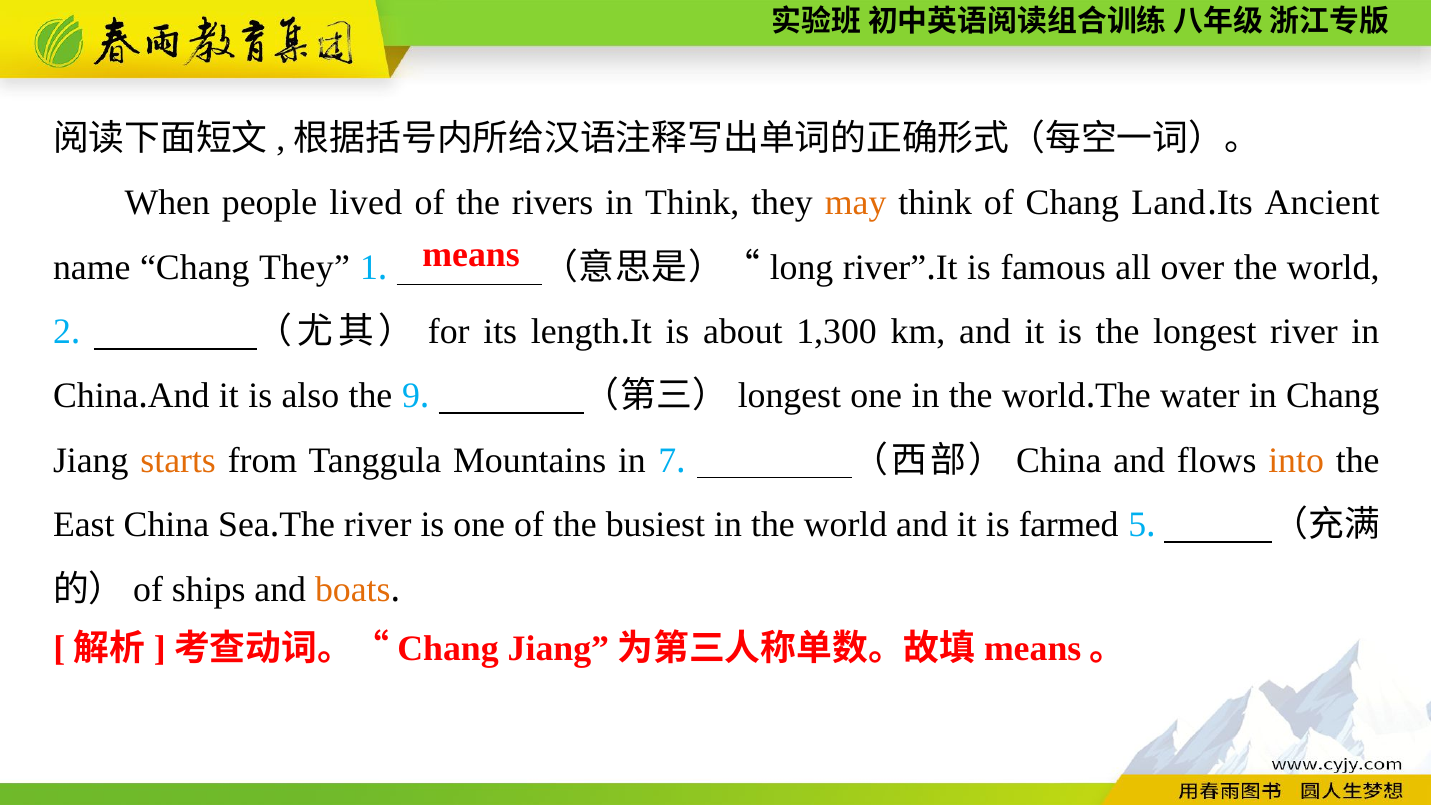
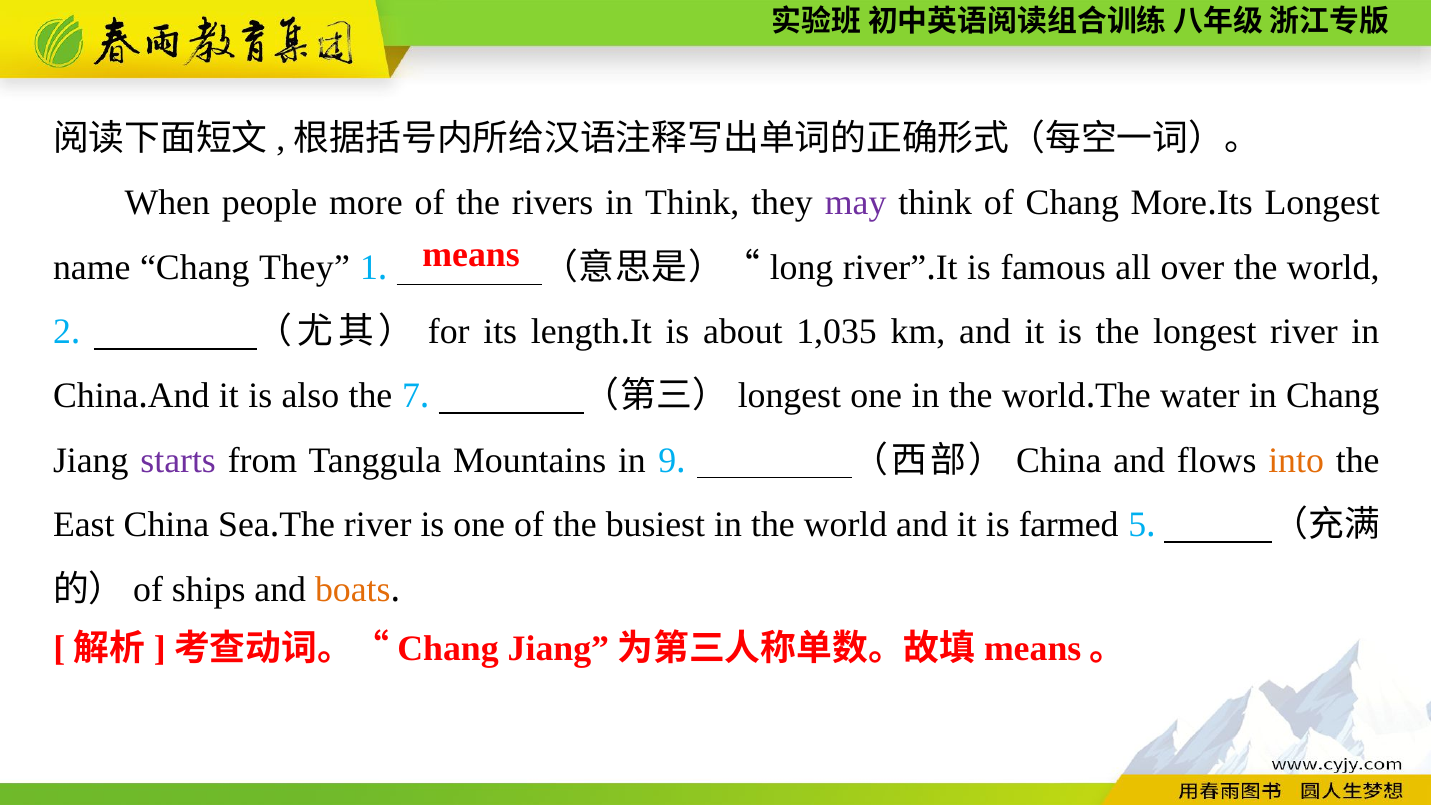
people lived: lived -> more
may colour: orange -> purple
Chang Land: Land -> More
Its Ancient: Ancient -> Longest
1,300: 1,300 -> 1,035
9: 9 -> 7
starts colour: orange -> purple
7: 7 -> 9
